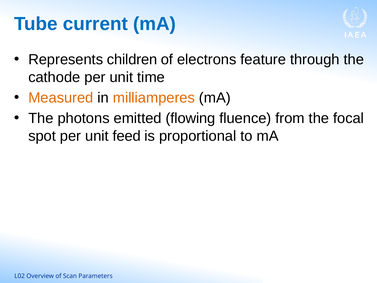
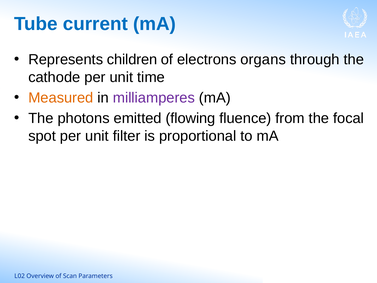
feature: feature -> organs
milliamperes colour: orange -> purple
feed: feed -> filter
